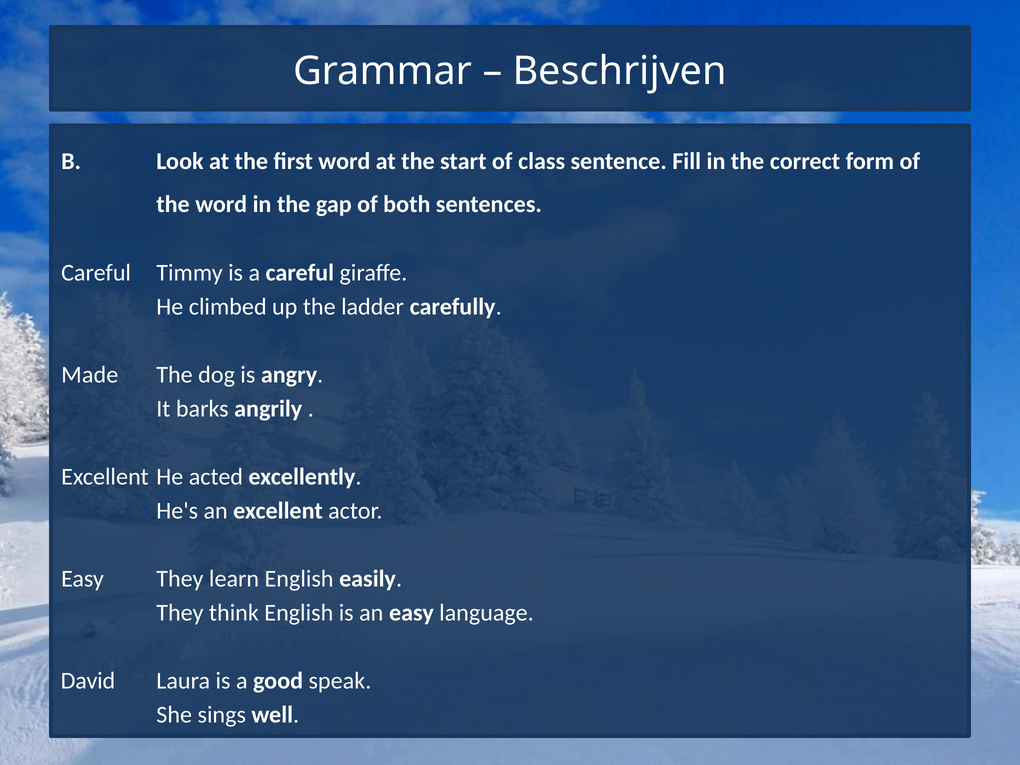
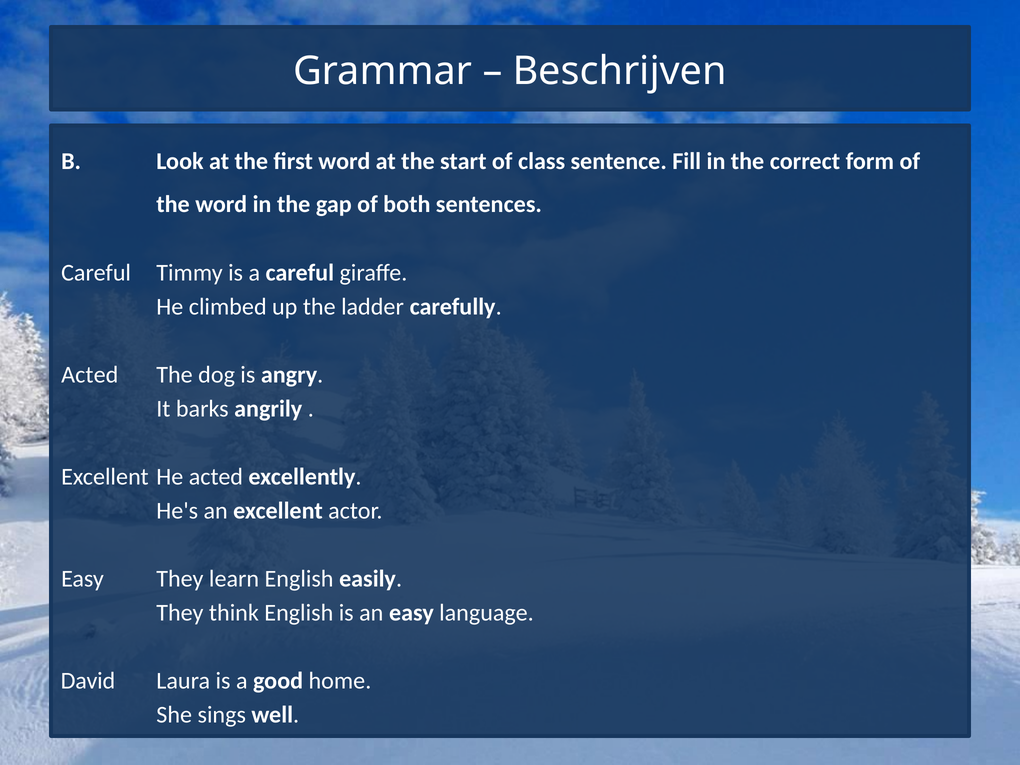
Made at (90, 375): Made -> Acted
speak: speak -> home
